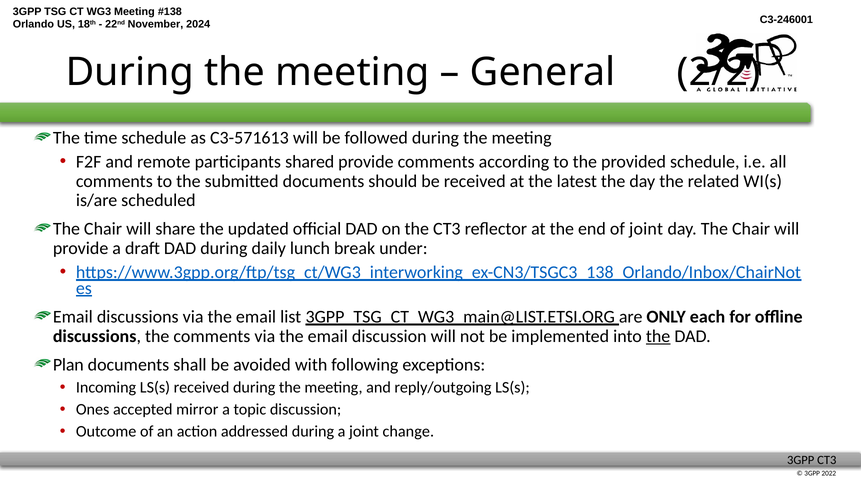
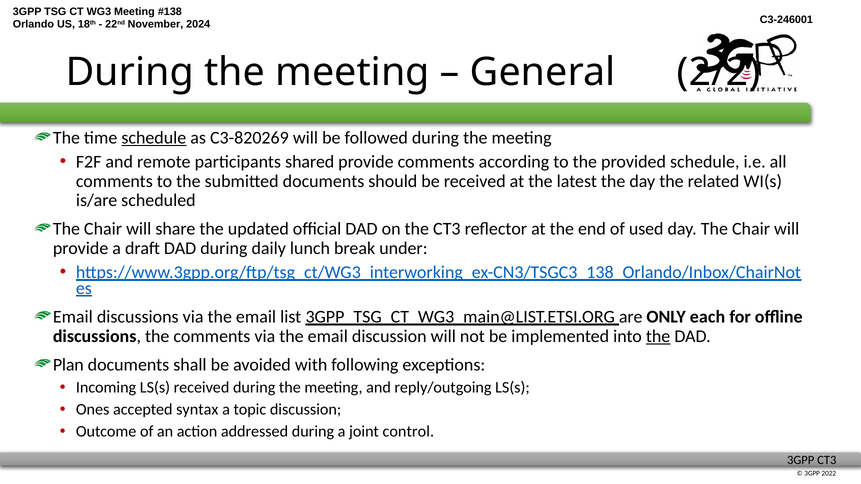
schedule at (154, 138) underline: none -> present
C3-571613: C3-571613 -> C3-820269
of joint: joint -> used
mirror: mirror -> syntax
change: change -> control
